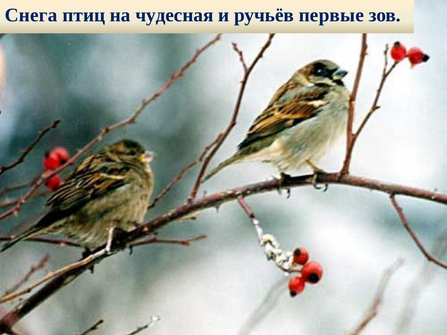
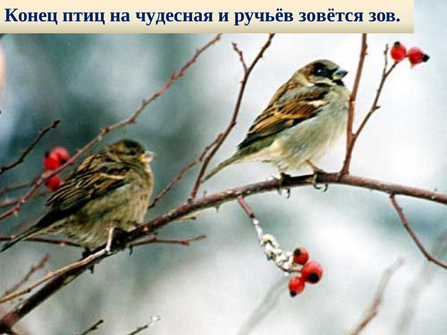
Снега: Снега -> Конец
первые: первые -> зовётся
